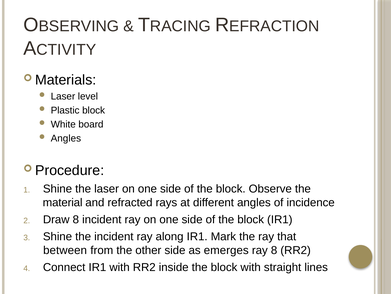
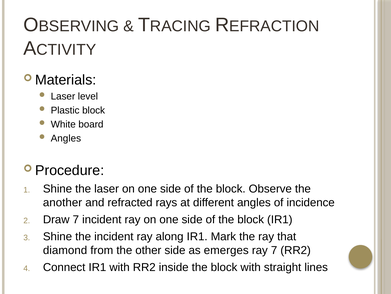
material: material -> another
Draw 8: 8 -> 7
between: between -> diamond
ray 8: 8 -> 7
